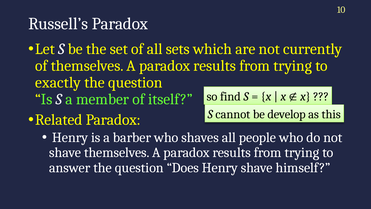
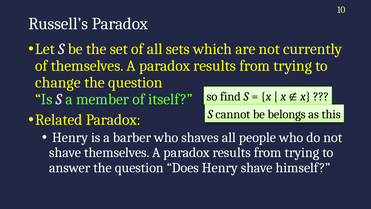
exactly: exactly -> change
develop: develop -> belongs
